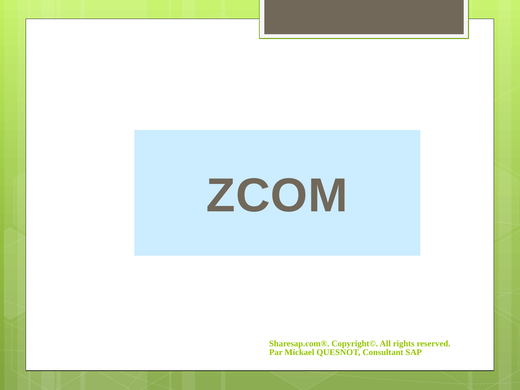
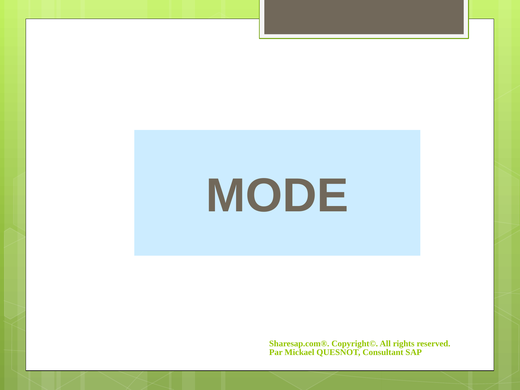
ZCOM: ZCOM -> MODE
